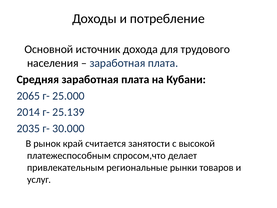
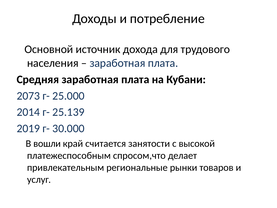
2065: 2065 -> 2073
2035: 2035 -> 2019
рынок: рынок -> вошли
